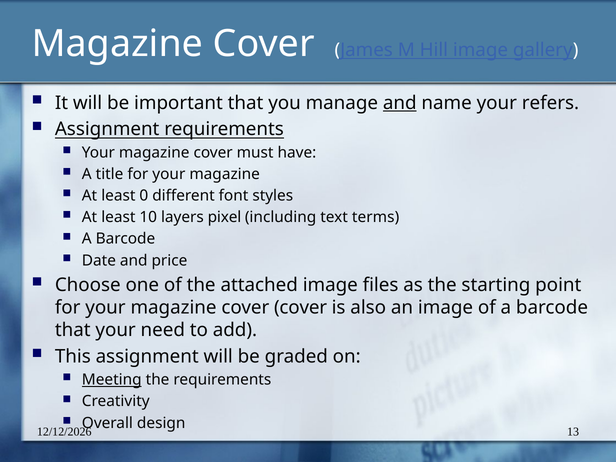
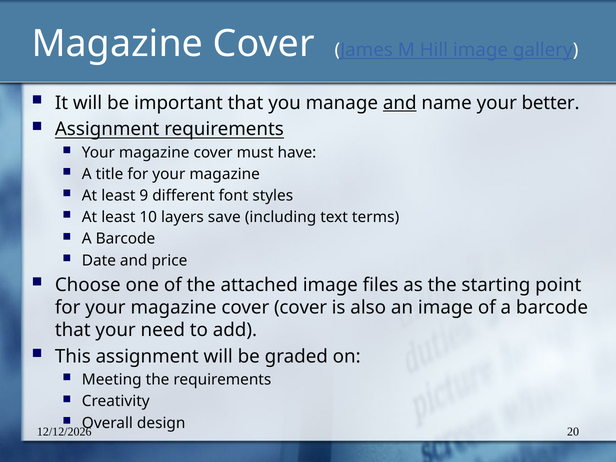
refers: refers -> better
0: 0 -> 9
pixel: pixel -> save
Meeting underline: present -> none
13: 13 -> 20
